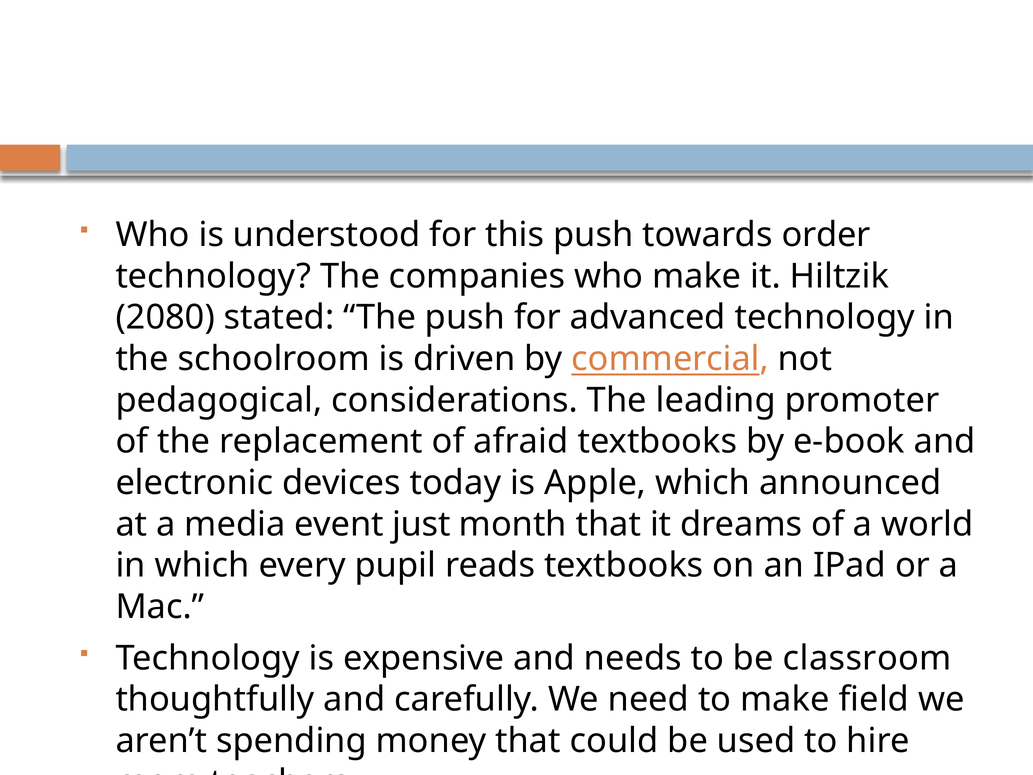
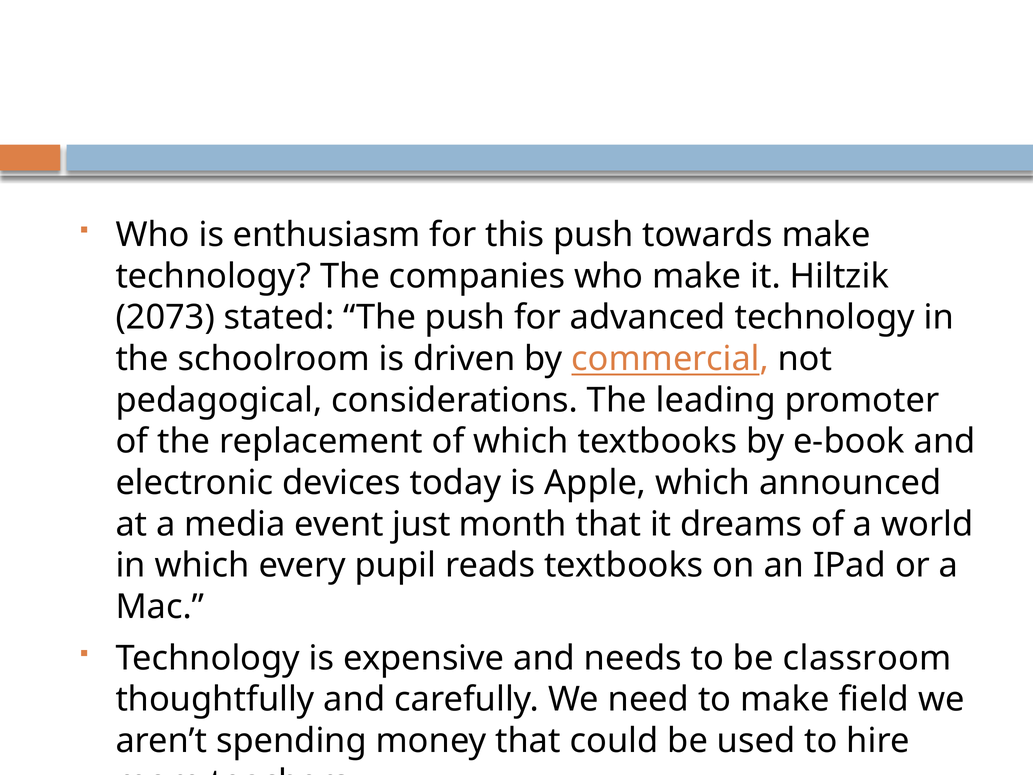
understood: understood -> enthusiasm
towards order: order -> make
2080: 2080 -> 2073
of afraid: afraid -> which
